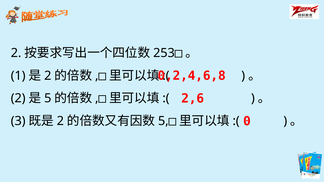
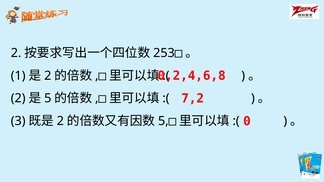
2,6: 2,6 -> 7,2
